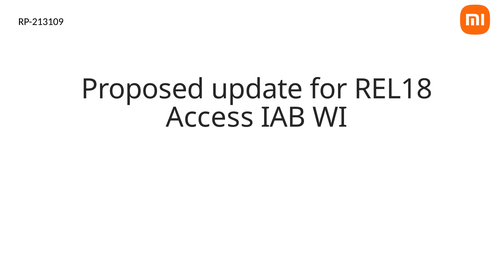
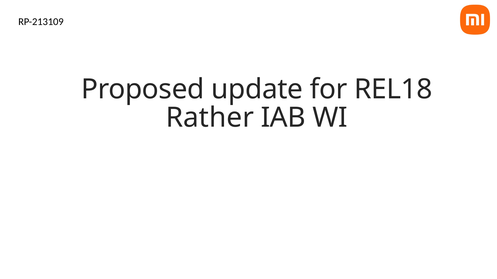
Access: Access -> Rather
